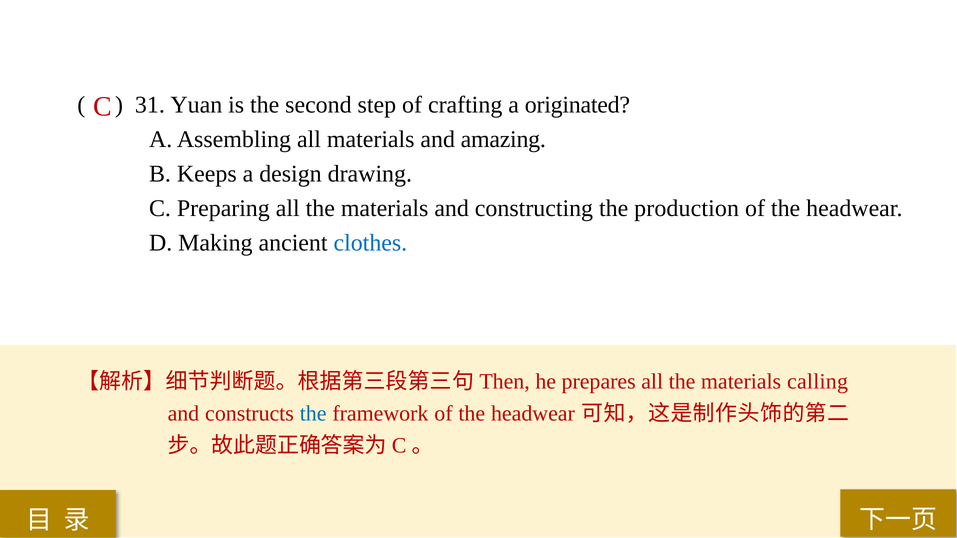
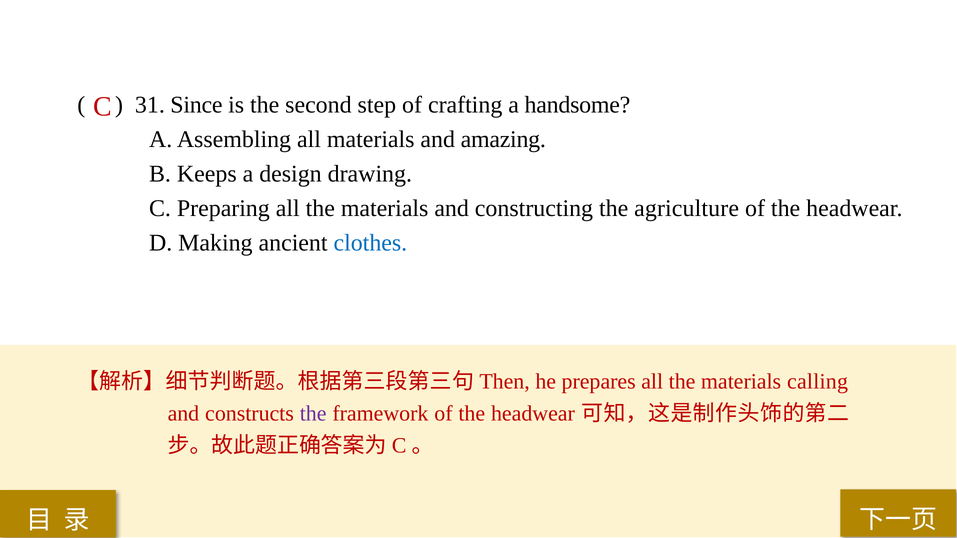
Yuan: Yuan -> Since
originated: originated -> handsome
production: production -> agriculture
the at (313, 414) colour: blue -> purple
